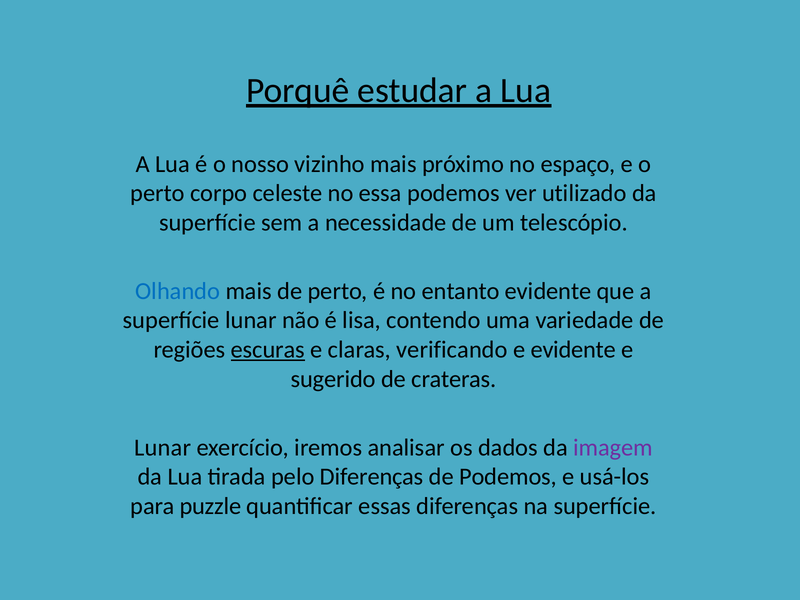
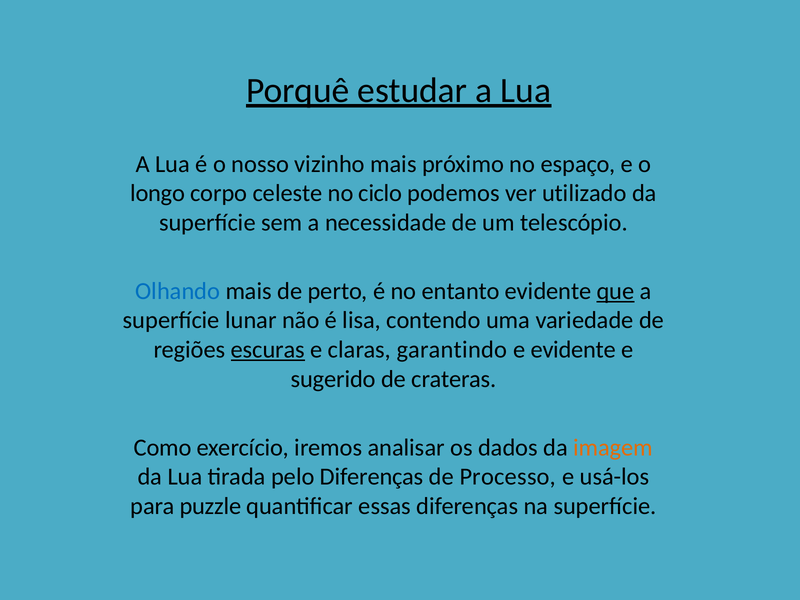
perto at (158, 193): perto -> longo
essa: essa -> ciclo
que underline: none -> present
verificando: verificando -> garantindo
Lunar at (163, 447): Lunar -> Como
imagem colour: purple -> orange
de Podemos: Podemos -> Processo
